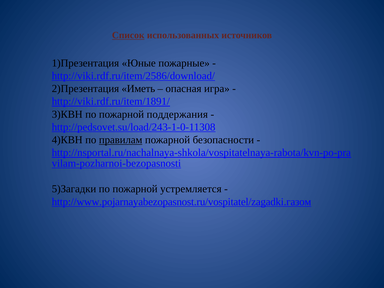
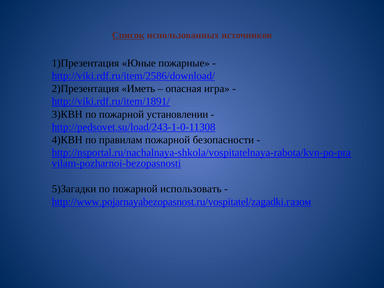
поддержания: поддержания -> установлении
правилам underline: present -> none
устремляется: устремляется -> использовать
